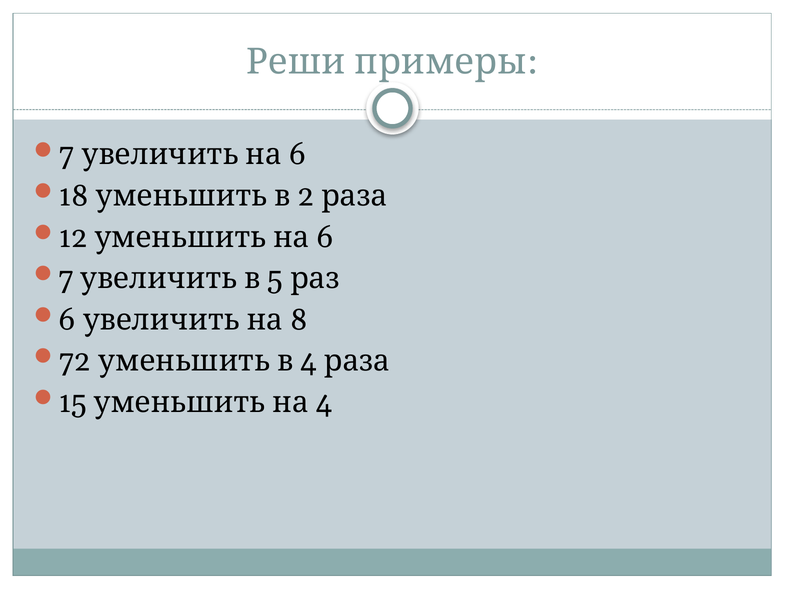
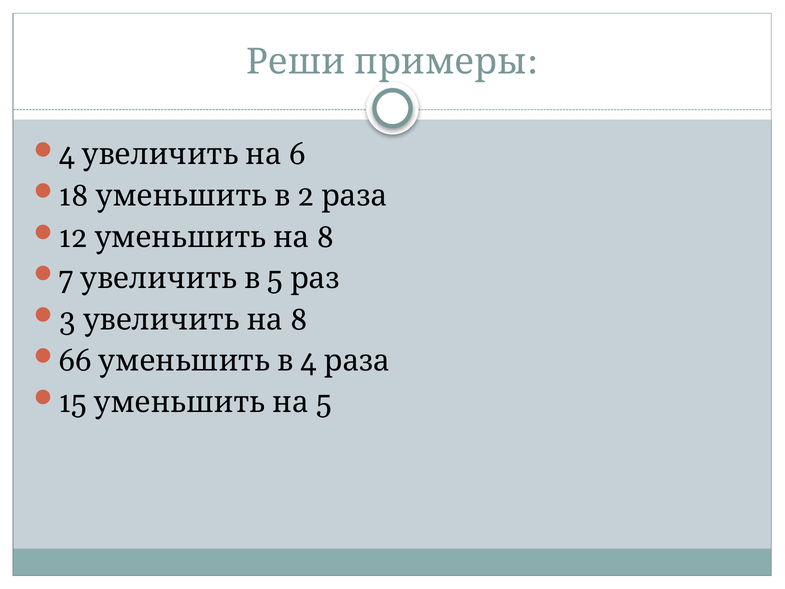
7 at (67, 155): 7 -> 4
12 6: 6 -> 8
6 at (67, 320): 6 -> 3
72: 72 -> 66
15 4: 4 -> 5
